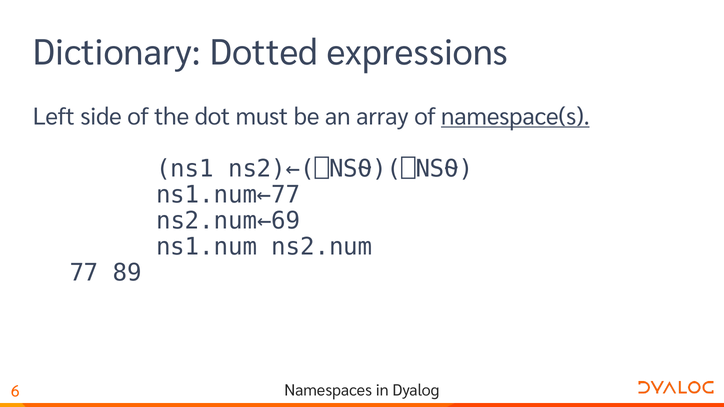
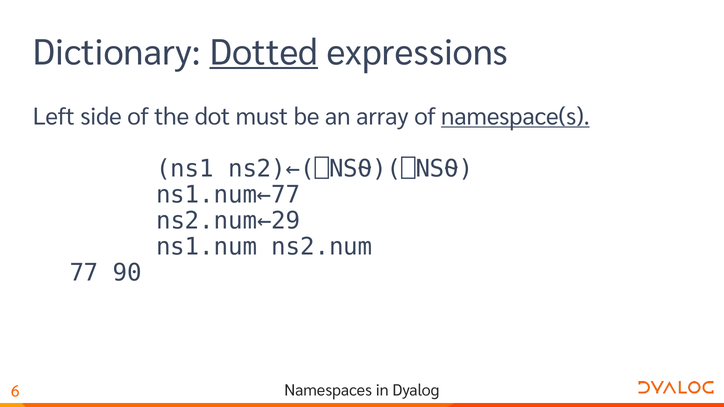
Dotted underline: none -> present
ns2.num←69: ns2.num←69 -> ns2.num←29
89: 89 -> 90
